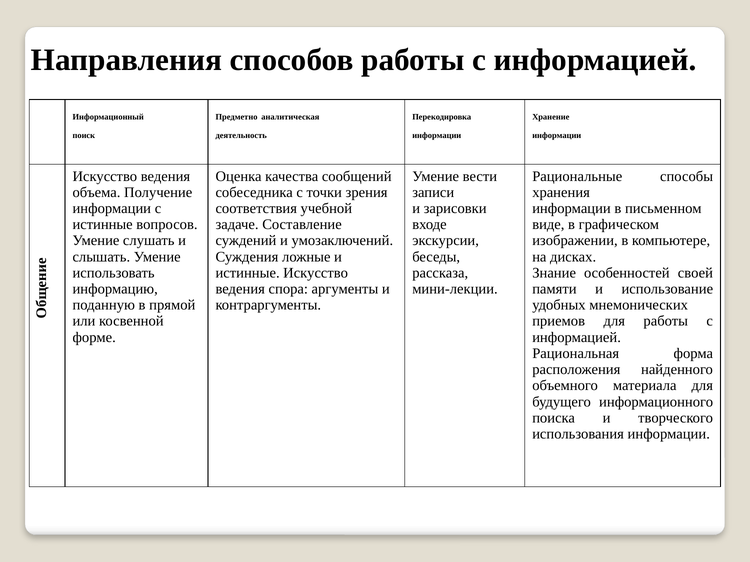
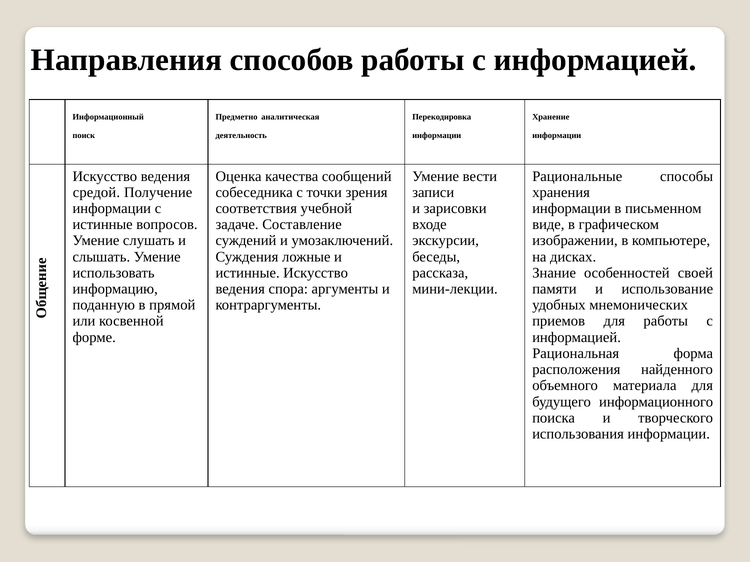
объема: объема -> средой
